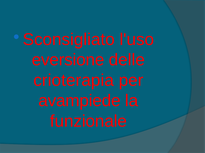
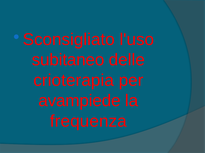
eversione: eversione -> subitaneo
funzionale: funzionale -> frequenza
